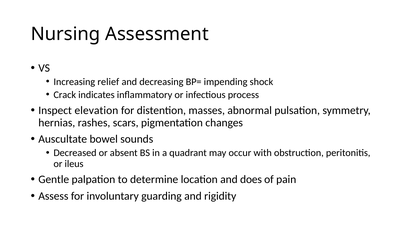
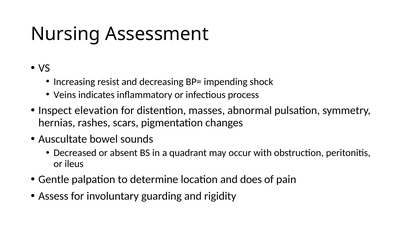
relief: relief -> resist
Crack: Crack -> Veins
